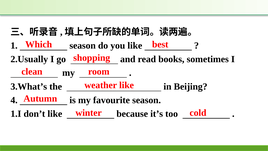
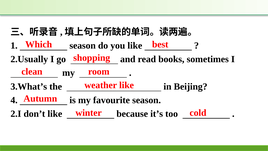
1.I: 1.I -> 2.I
